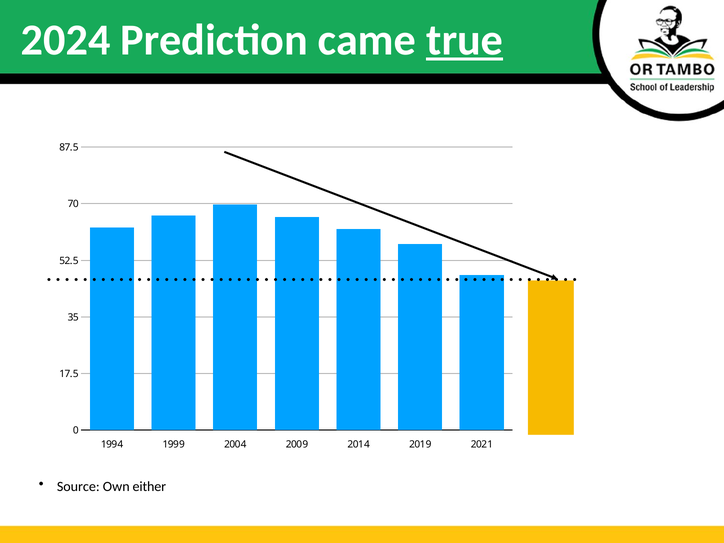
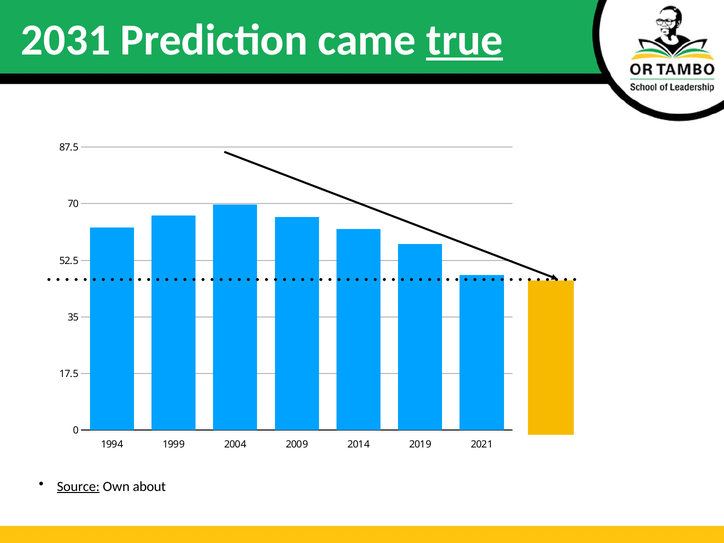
2024: 2024 -> 2031
Source underline: none -> present
either: either -> about
